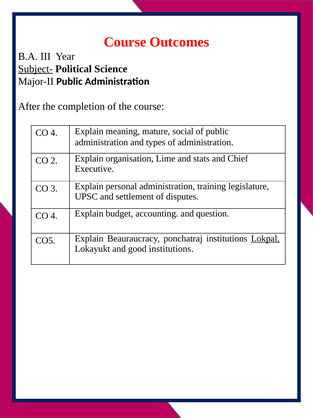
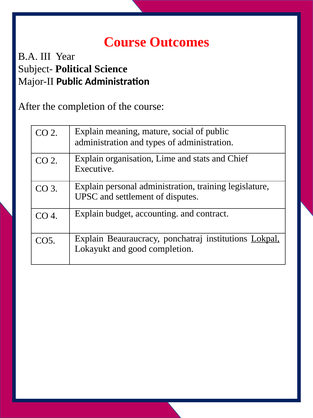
Subject- underline: present -> none
4 at (54, 133): 4 -> 2
question: question -> contract
good institutions: institutions -> completion
